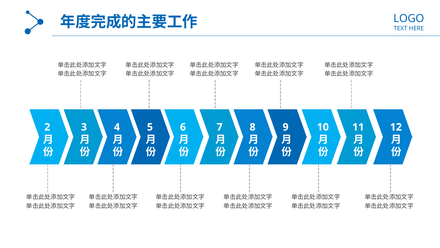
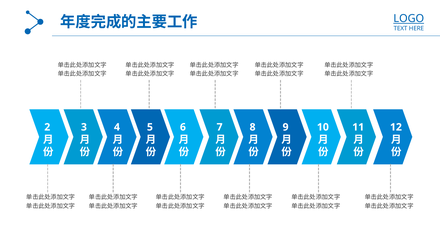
LOGO underline: none -> present
